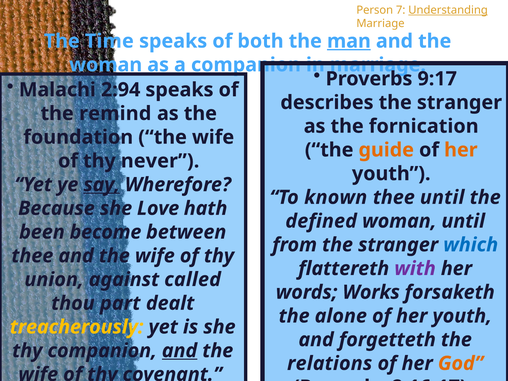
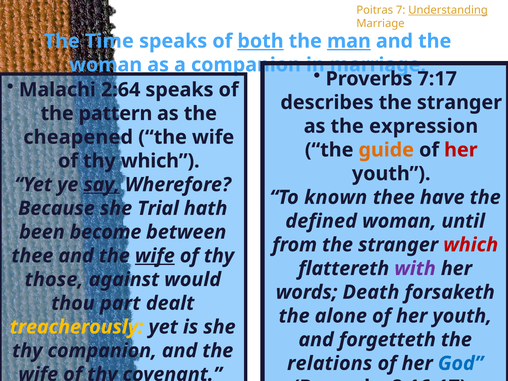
Person: Person -> Poitras
both underline: none -> present
9:17: 9:17 -> 7:17
2:94: 2:94 -> 2:64
remind: remind -> pattern
fornication: fornication -> expression
foundation: foundation -> cheapened
her at (461, 150) colour: orange -> red
thy never: never -> which
thee until: until -> have
Love: Love -> Trial
which at (471, 245) colour: blue -> red
wife at (155, 256) underline: none -> present
union: union -> those
called: called -> would
Works: Works -> Death
and at (180, 351) underline: present -> none
God colour: orange -> blue
